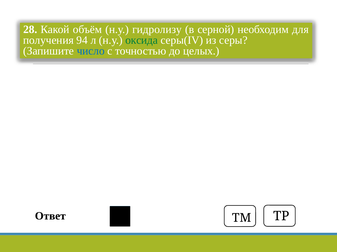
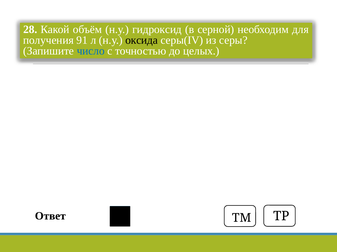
гидролизу: гидролизу -> гидроксид
94: 94 -> 91
оксида colour: green -> black
